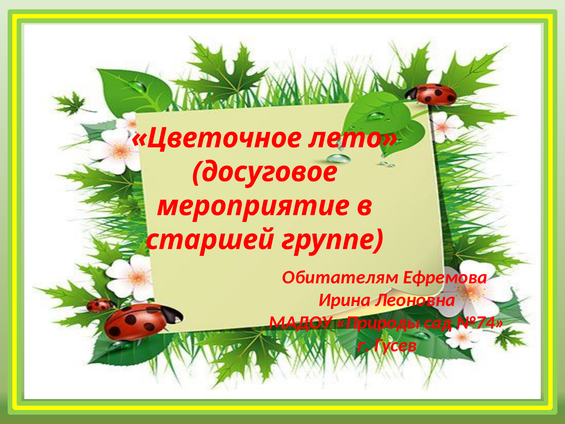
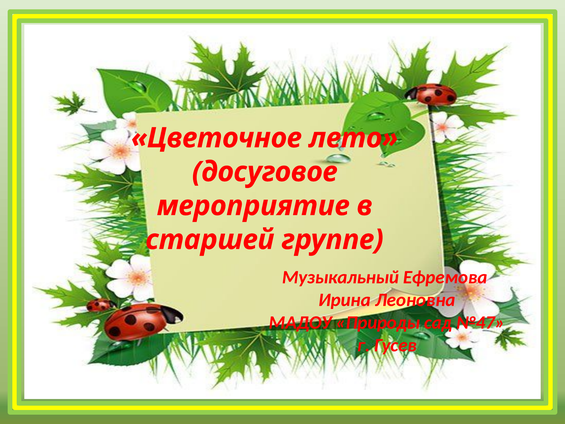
Обитателям: Обитателям -> Музыкальный
№74: №74 -> №47
